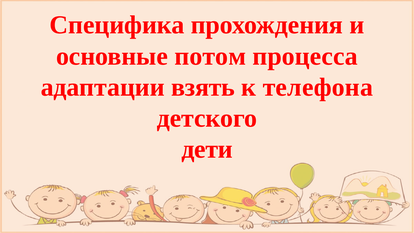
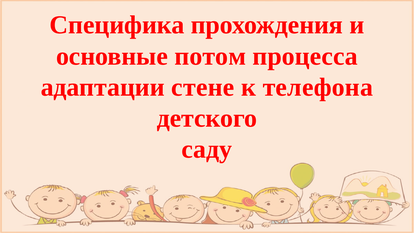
взять: взять -> стене
дети: дети -> саду
